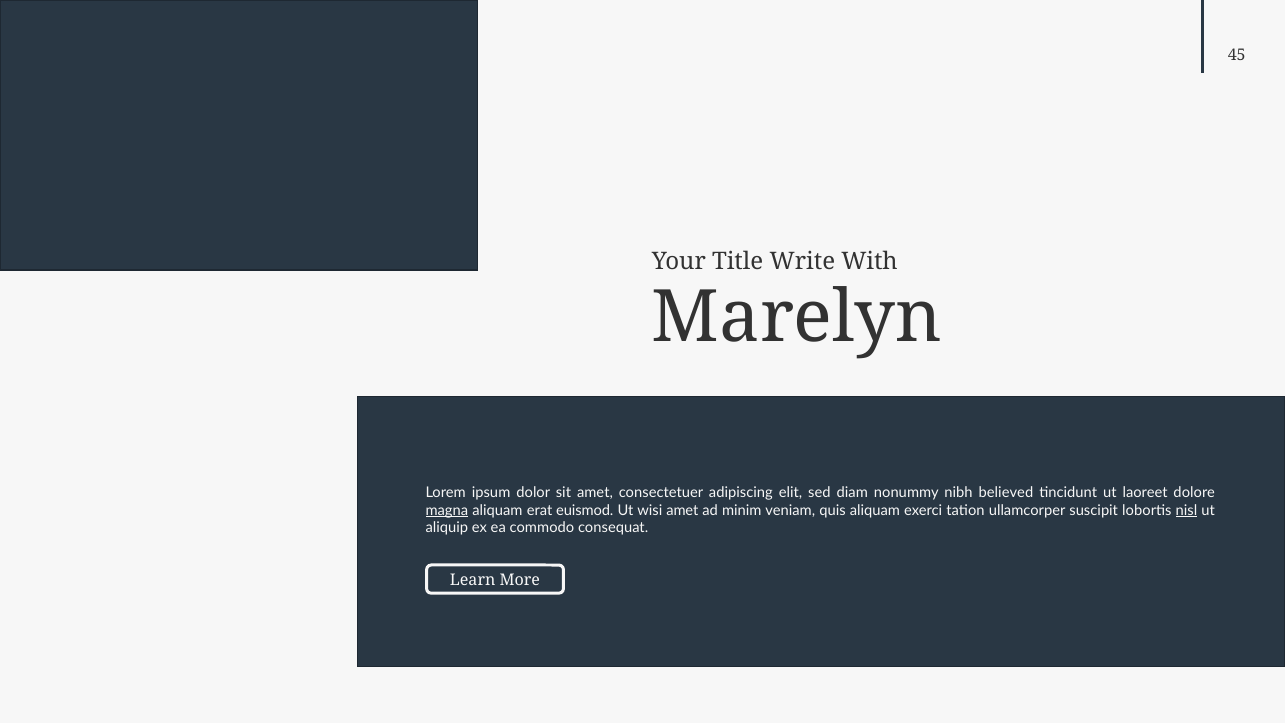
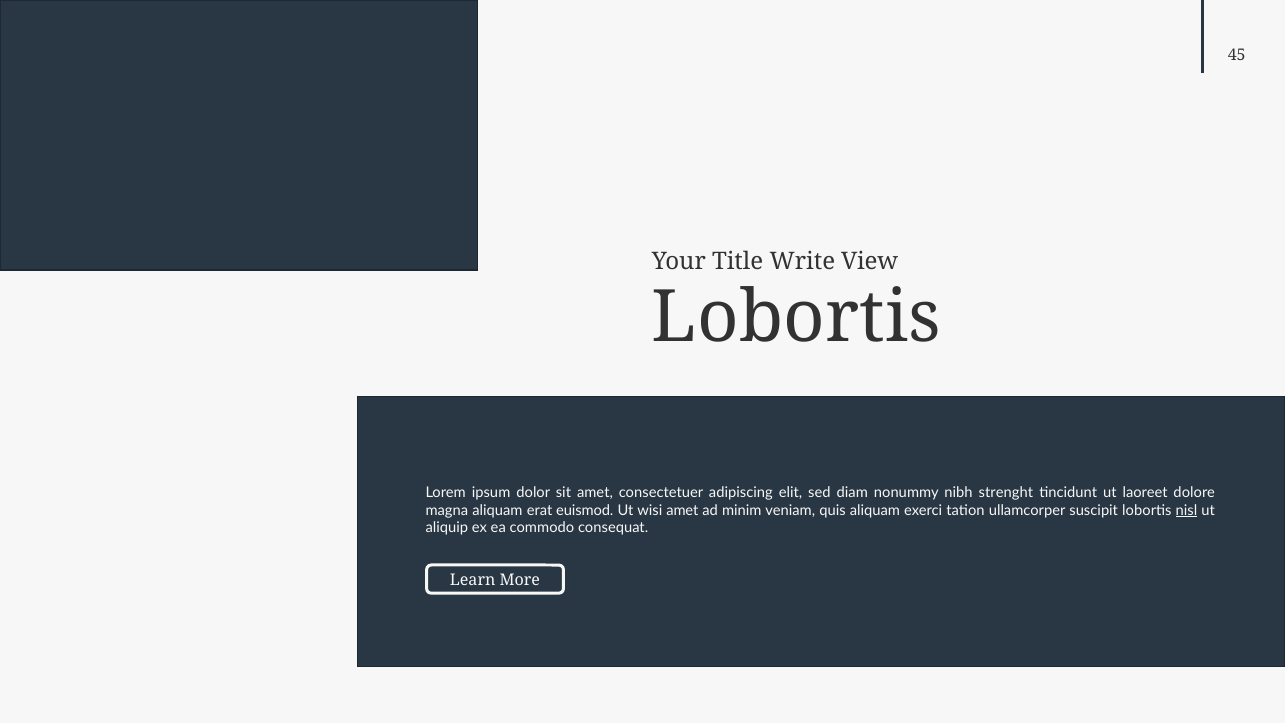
With: With -> View
Marelyn at (797, 317): Marelyn -> Lobortis
believed: believed -> strenght
magna underline: present -> none
